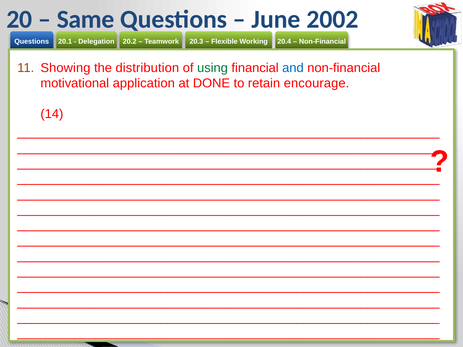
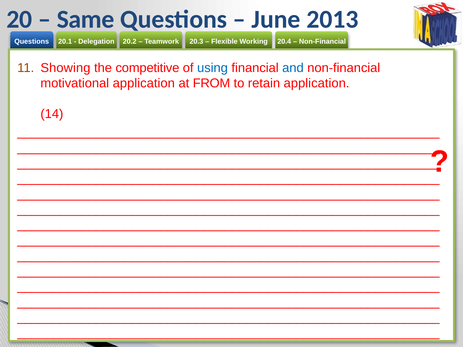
2002: 2002 -> 2013
distribution: distribution -> competitive
using colour: green -> blue
DONE: DONE -> FROM
retain encourage: encourage -> application
